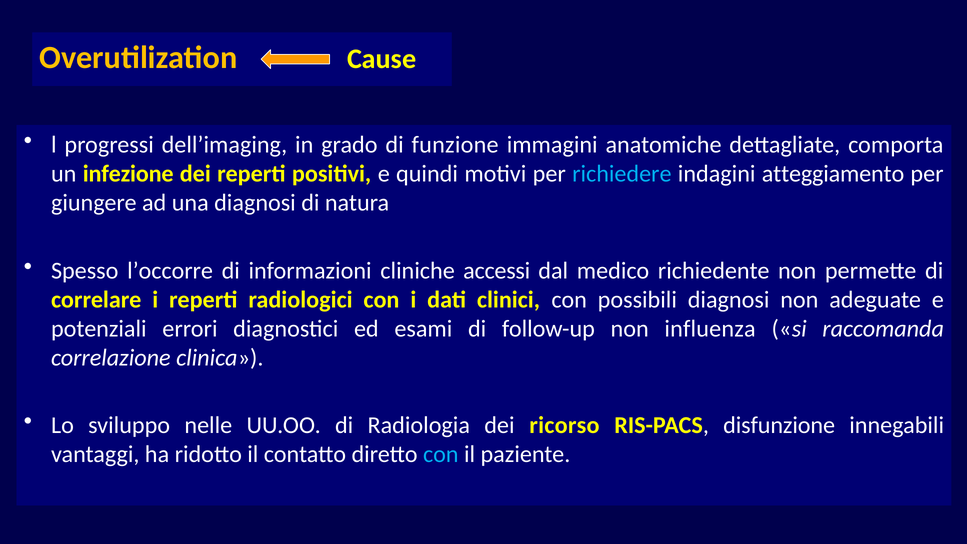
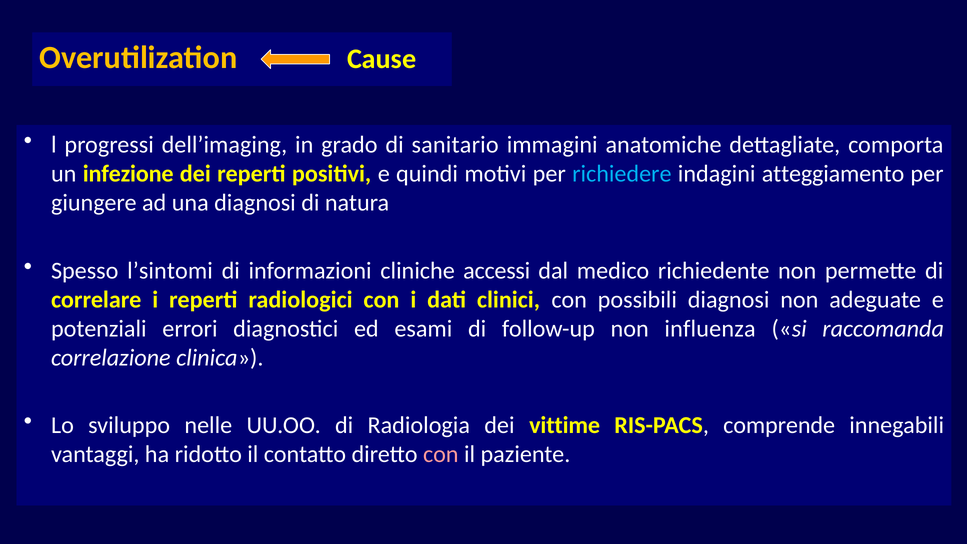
funzione: funzione -> sanitario
l’occorre: l’occorre -> l’sintomi
ricorso: ricorso -> vittime
disfunzione: disfunzione -> comprende
con at (441, 454) colour: light blue -> pink
